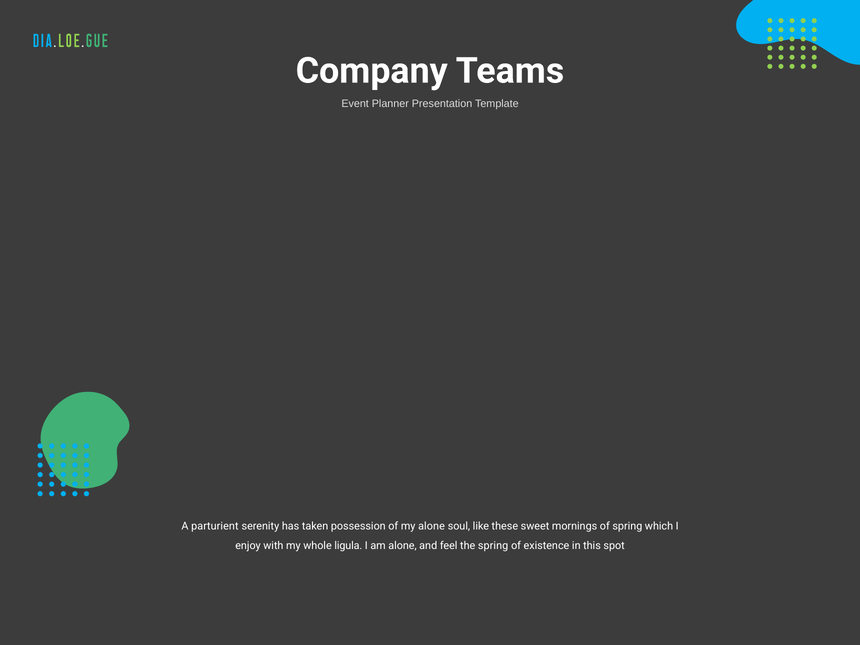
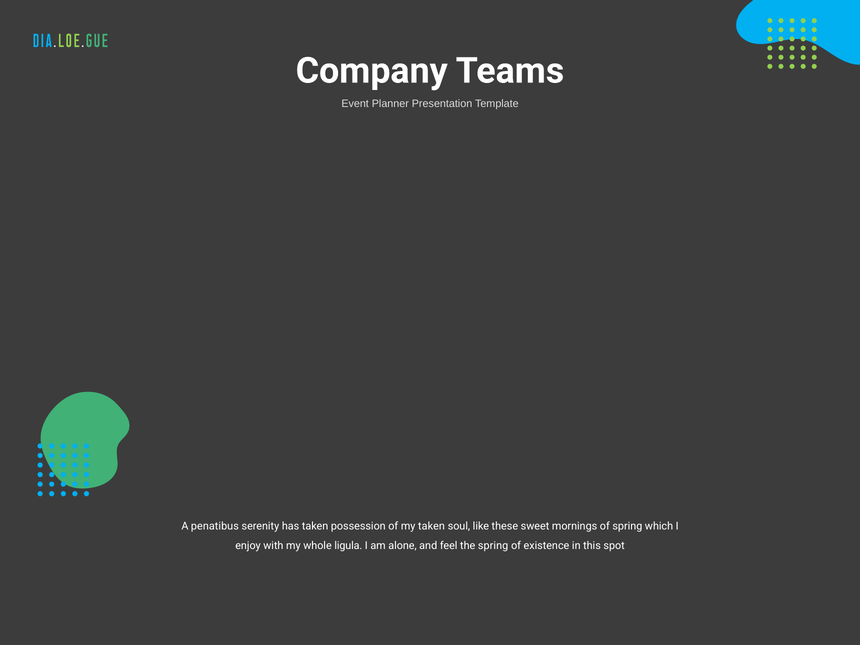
parturient: parturient -> penatibus
my alone: alone -> taken
